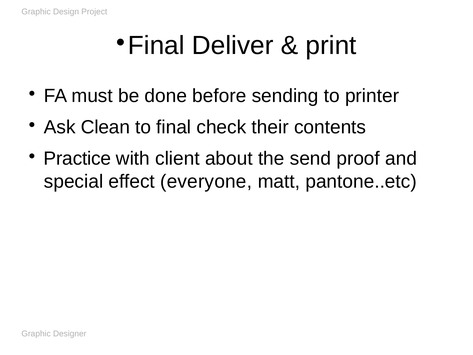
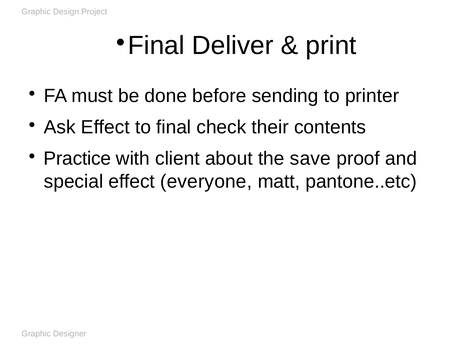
Ask Clean: Clean -> Effect
send: send -> save
